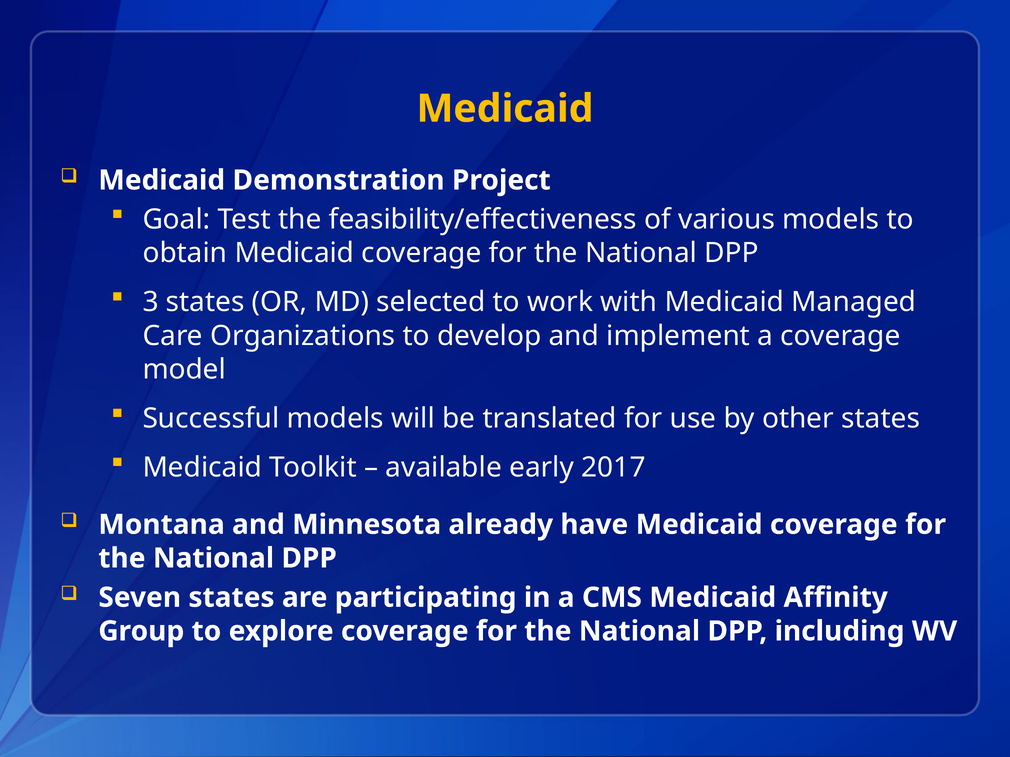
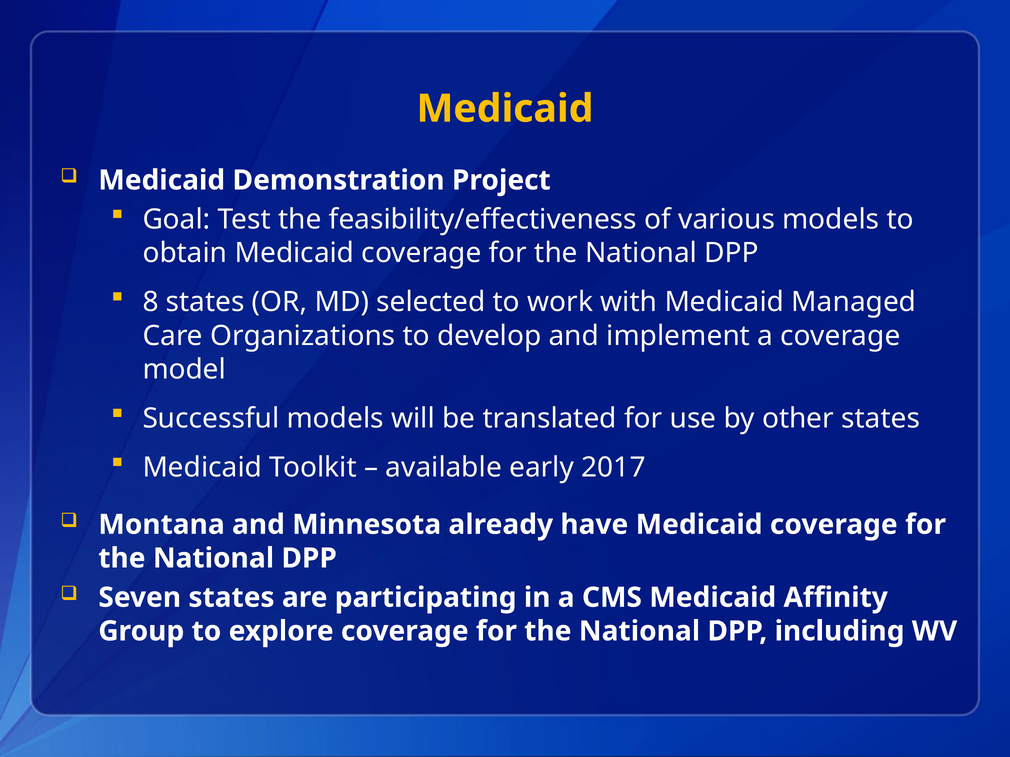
3: 3 -> 8
